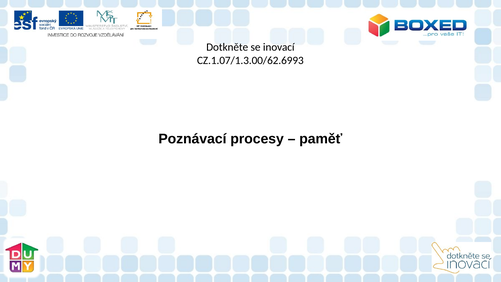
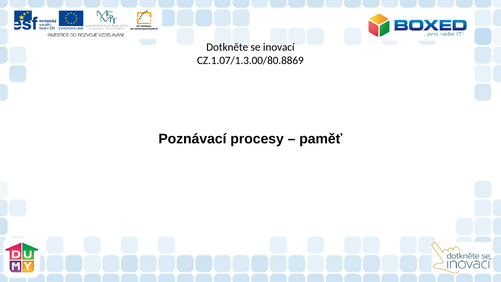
CZ.1.07/1.3.00/62.6993: CZ.1.07/1.3.00/62.6993 -> CZ.1.07/1.3.00/80.8869
